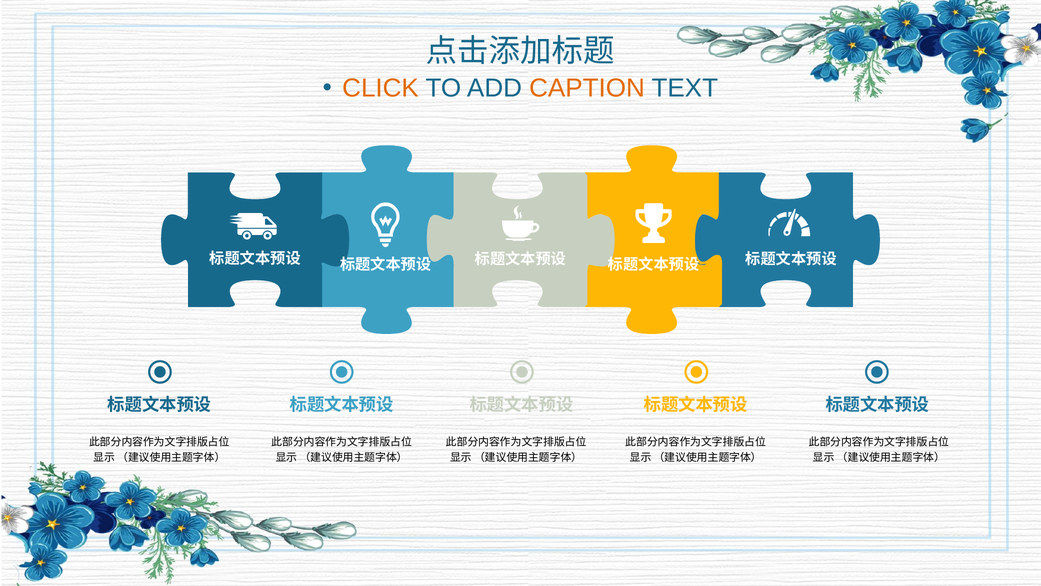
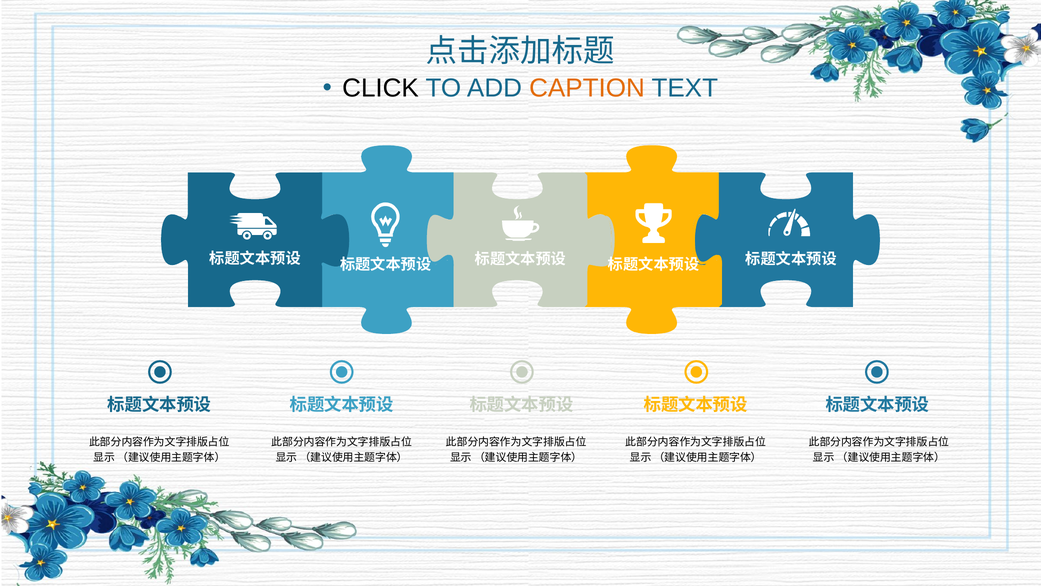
CLICK colour: orange -> black
